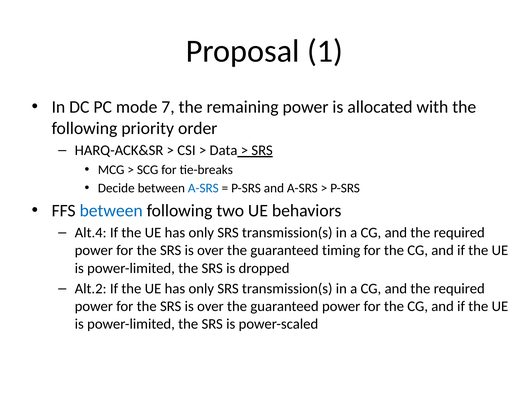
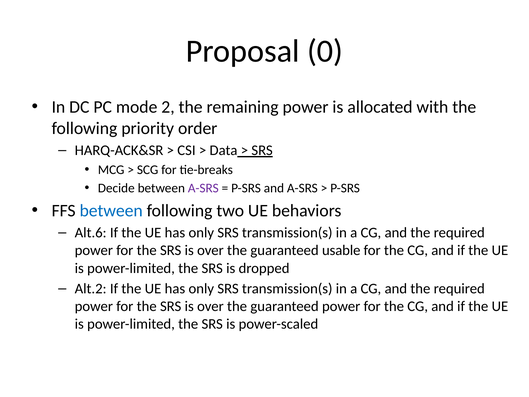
1: 1 -> 0
7: 7 -> 2
A-SRS at (203, 188) colour: blue -> purple
Alt.4: Alt.4 -> Alt.6
timing: timing -> usable
